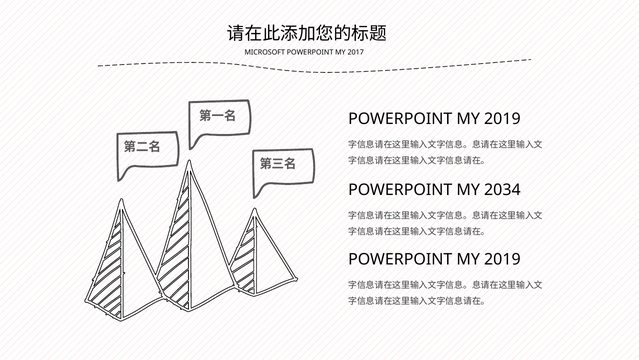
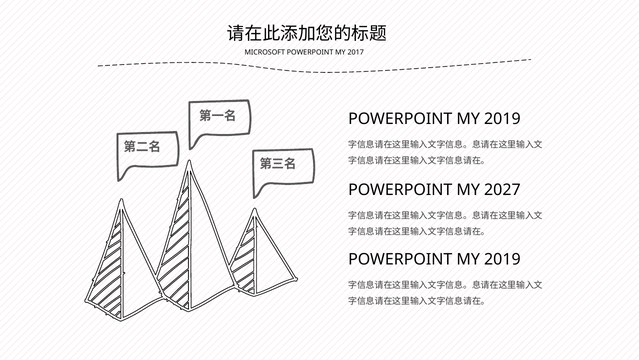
2034: 2034 -> 2027
